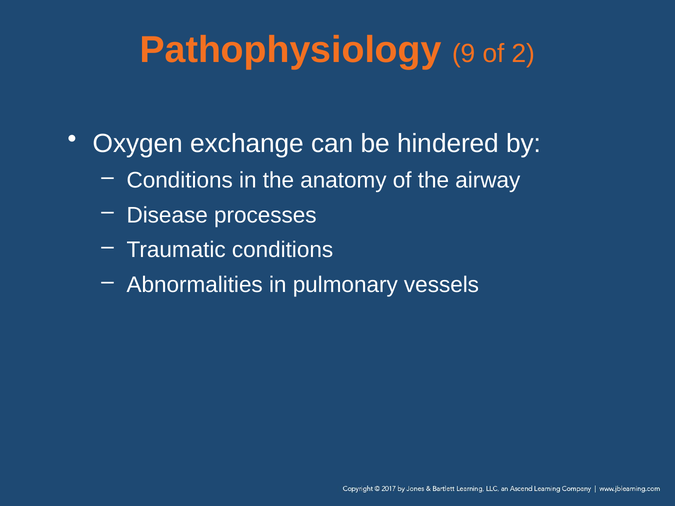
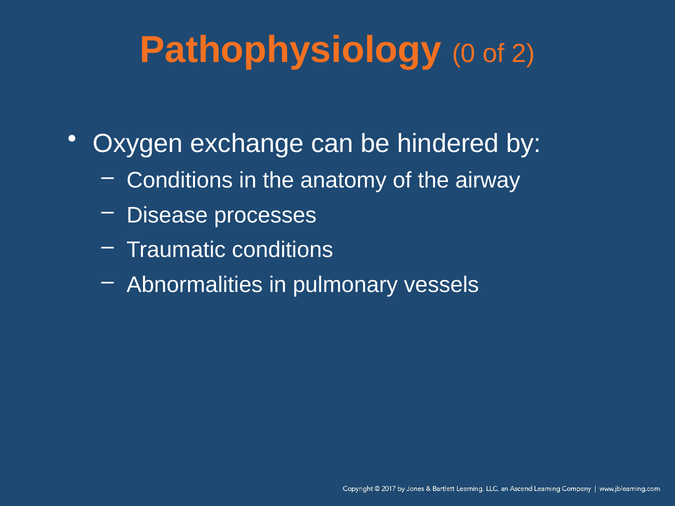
9: 9 -> 0
